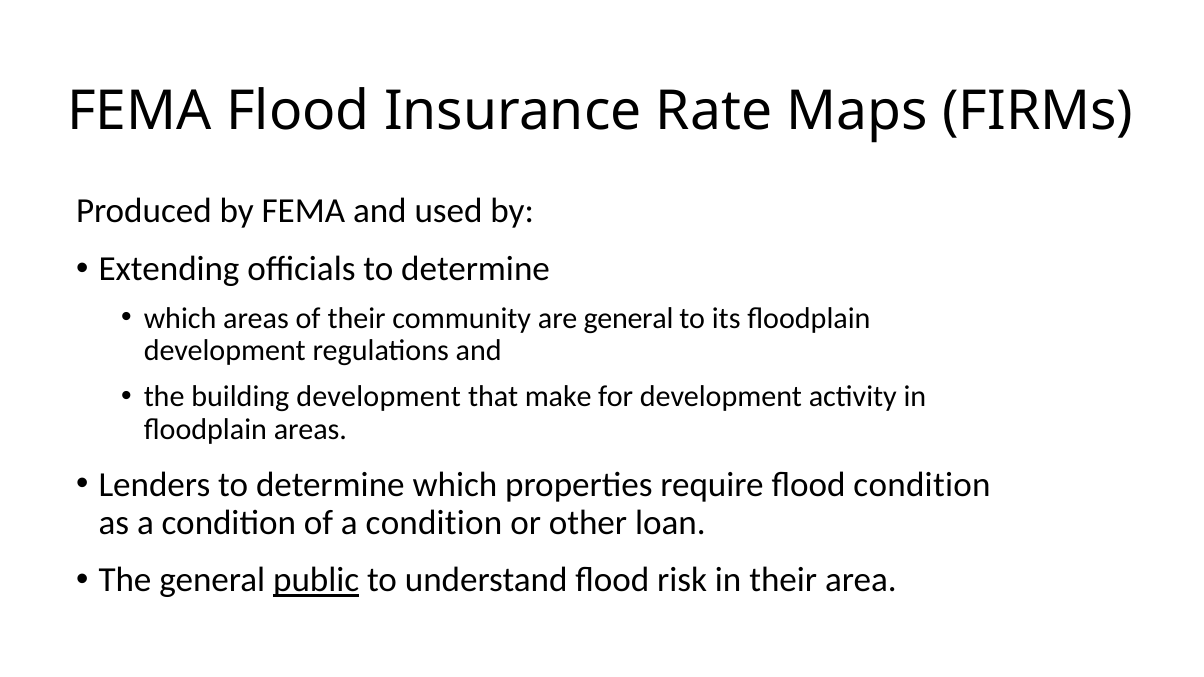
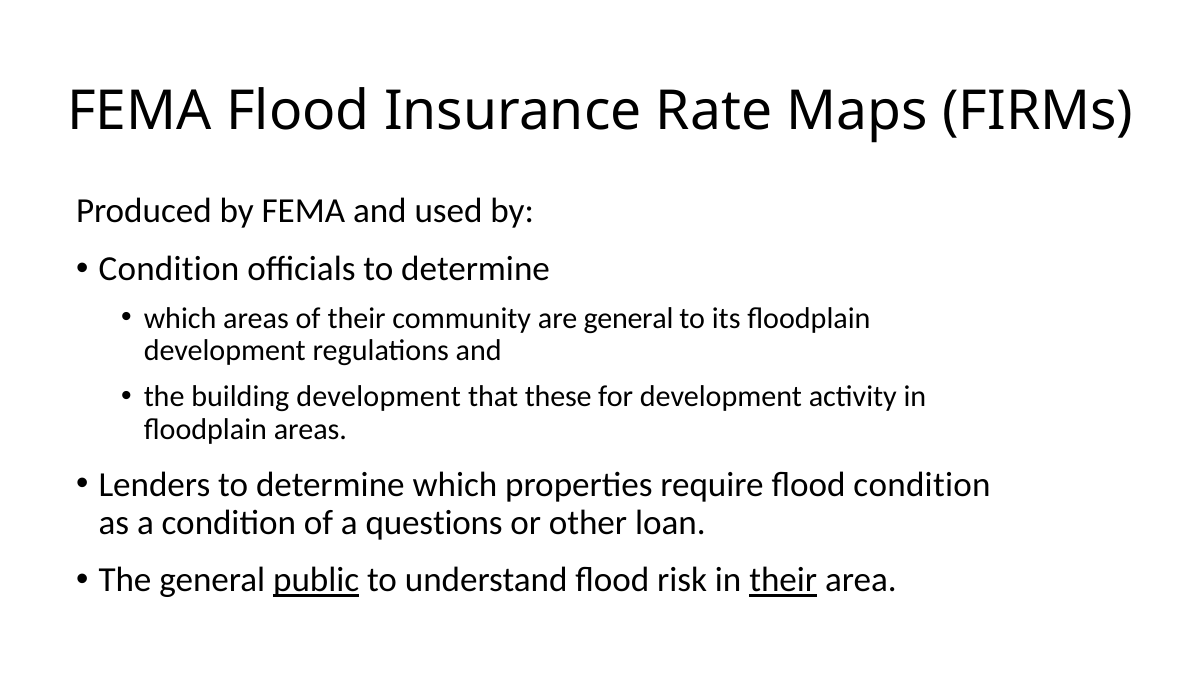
Extending at (169, 269): Extending -> Condition
make: make -> these
of a condition: condition -> questions
their at (783, 581) underline: none -> present
